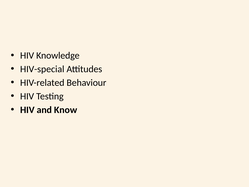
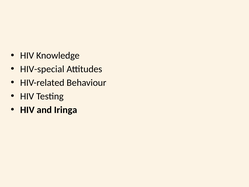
Know: Know -> Iringa
